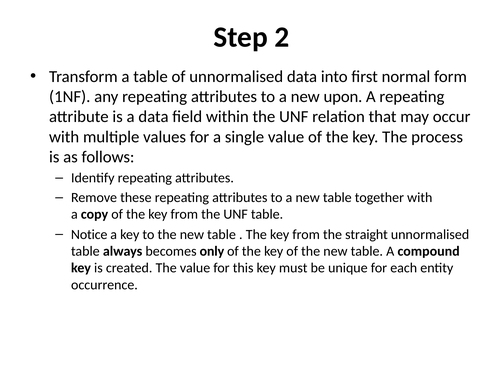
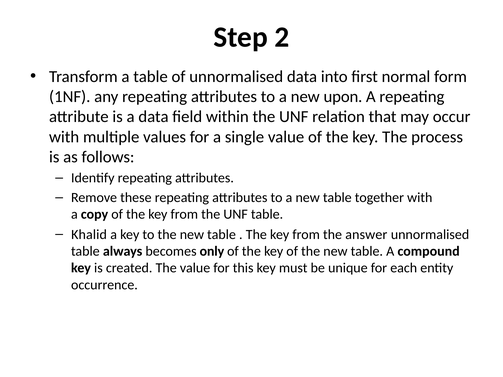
Notice: Notice -> Khalid
straight: straight -> answer
